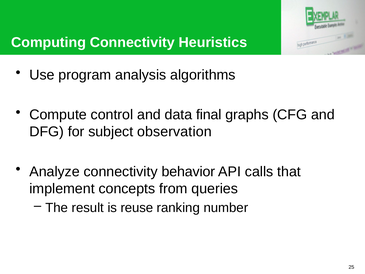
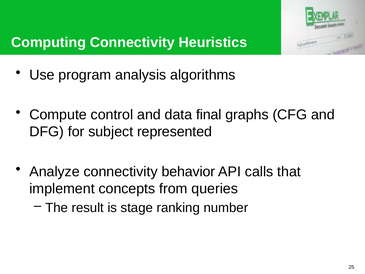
observation: observation -> represented
reuse: reuse -> stage
